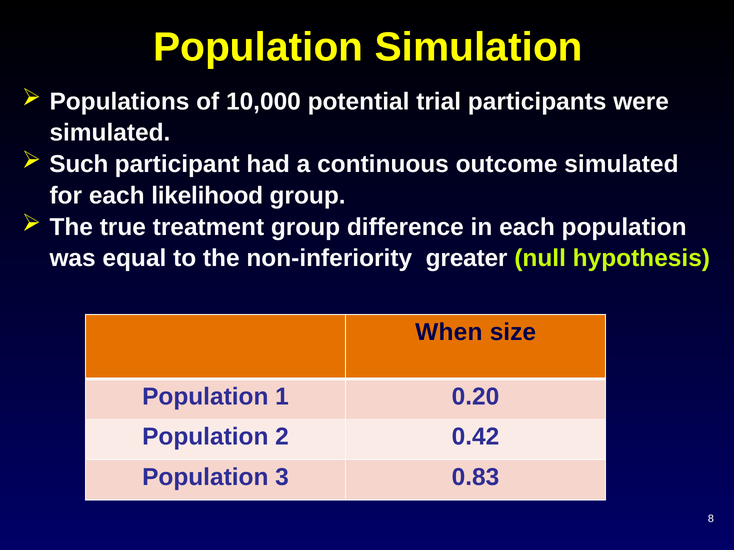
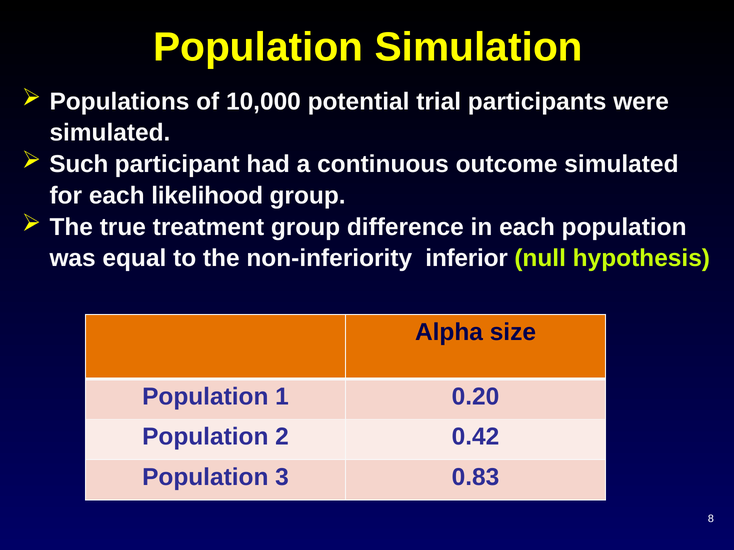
greater: greater -> inferior
When: When -> Alpha
